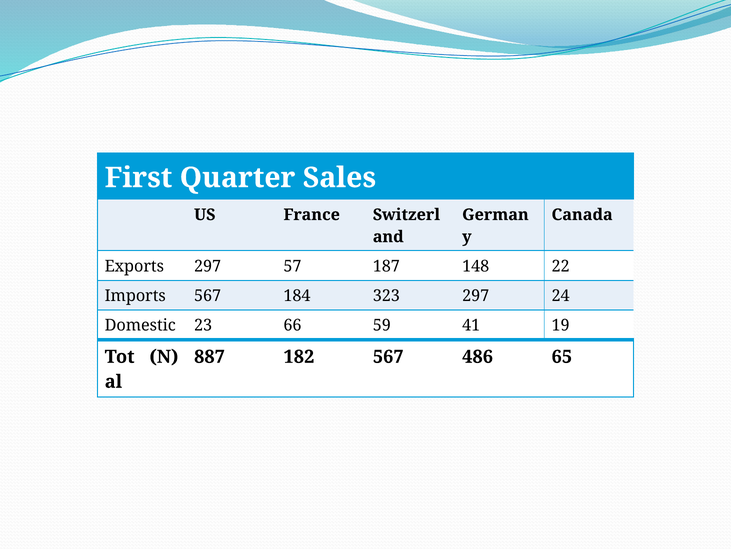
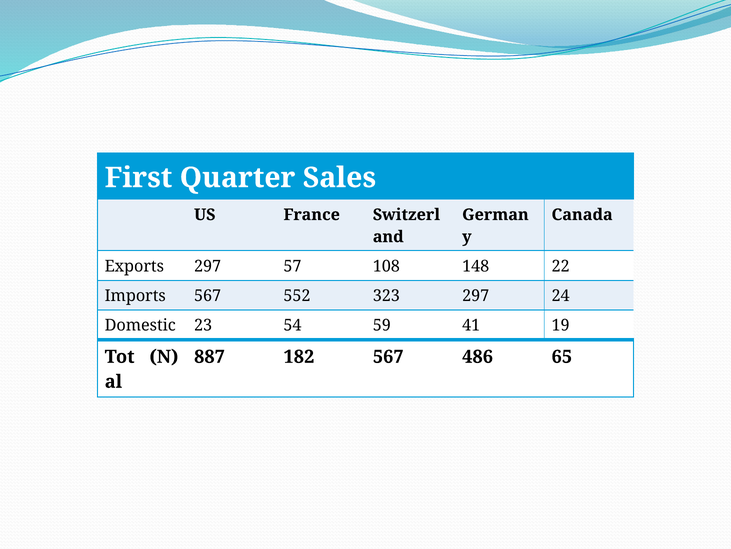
187: 187 -> 108
184: 184 -> 552
66: 66 -> 54
